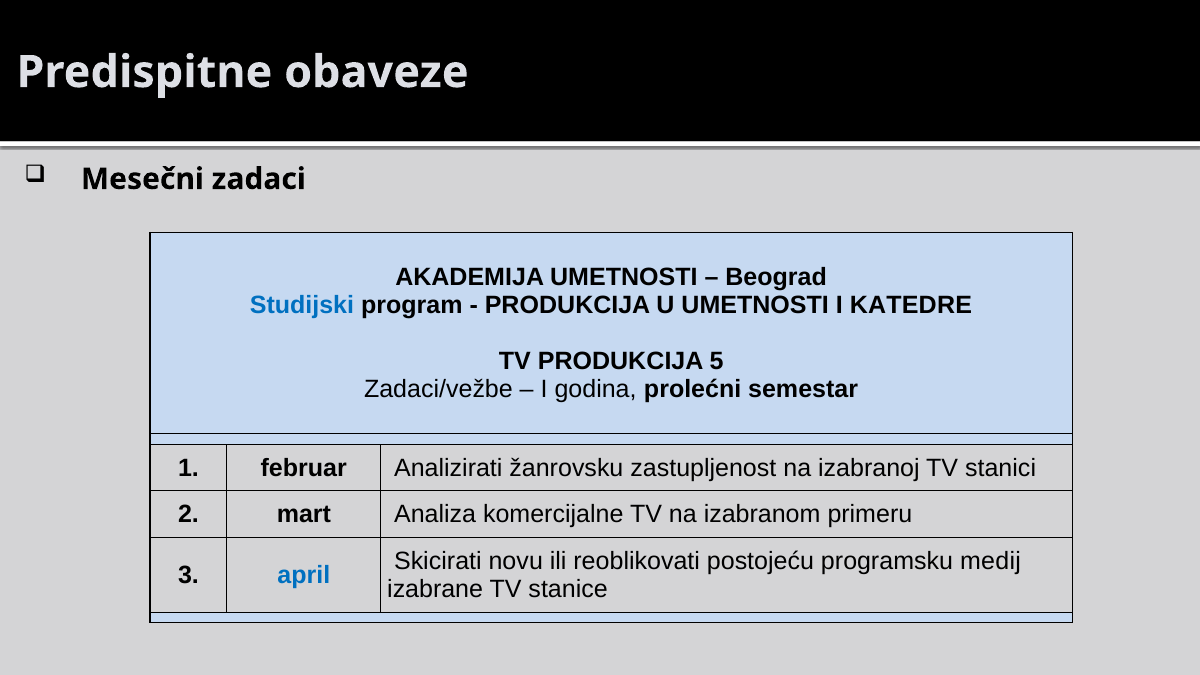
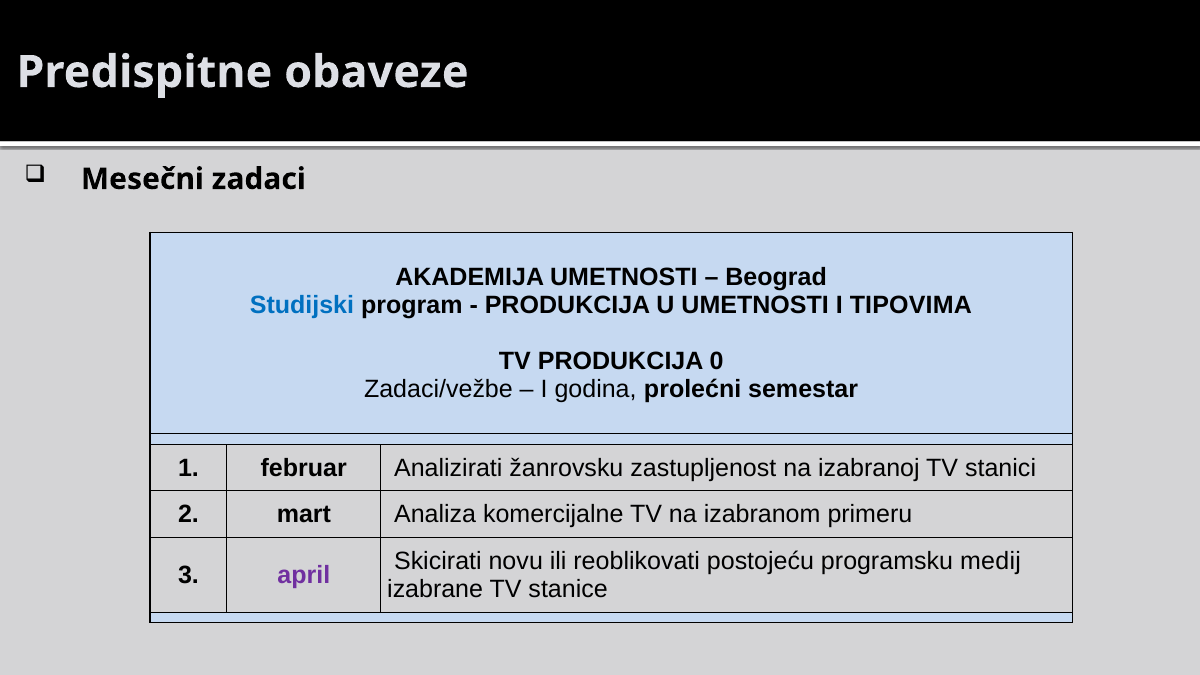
KATEDRE: KATEDRE -> TIPOVIMA
5: 5 -> 0
april colour: blue -> purple
